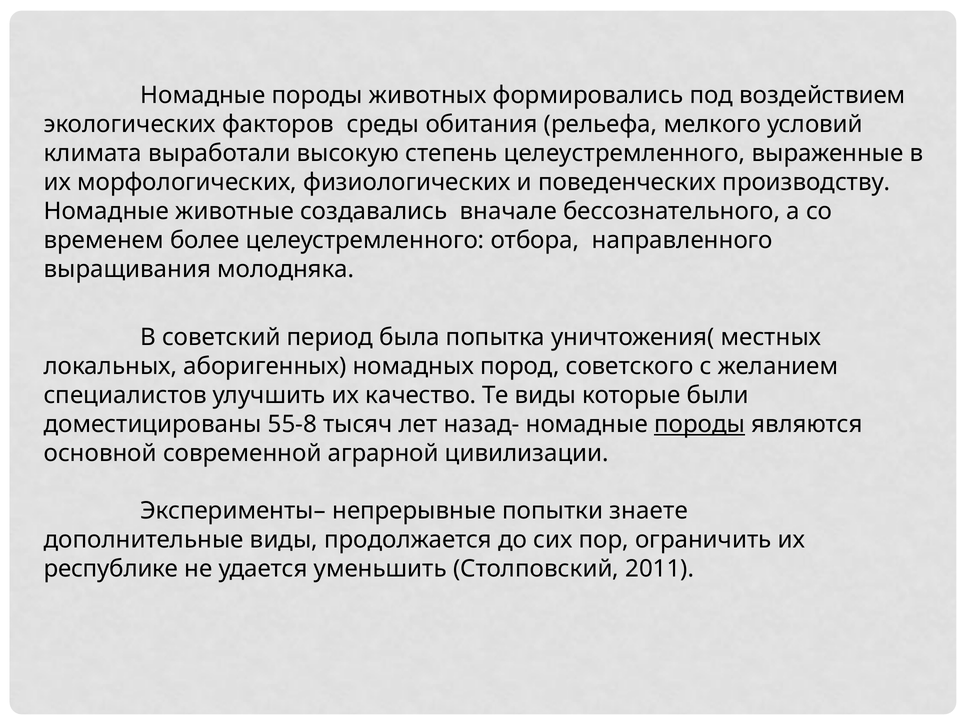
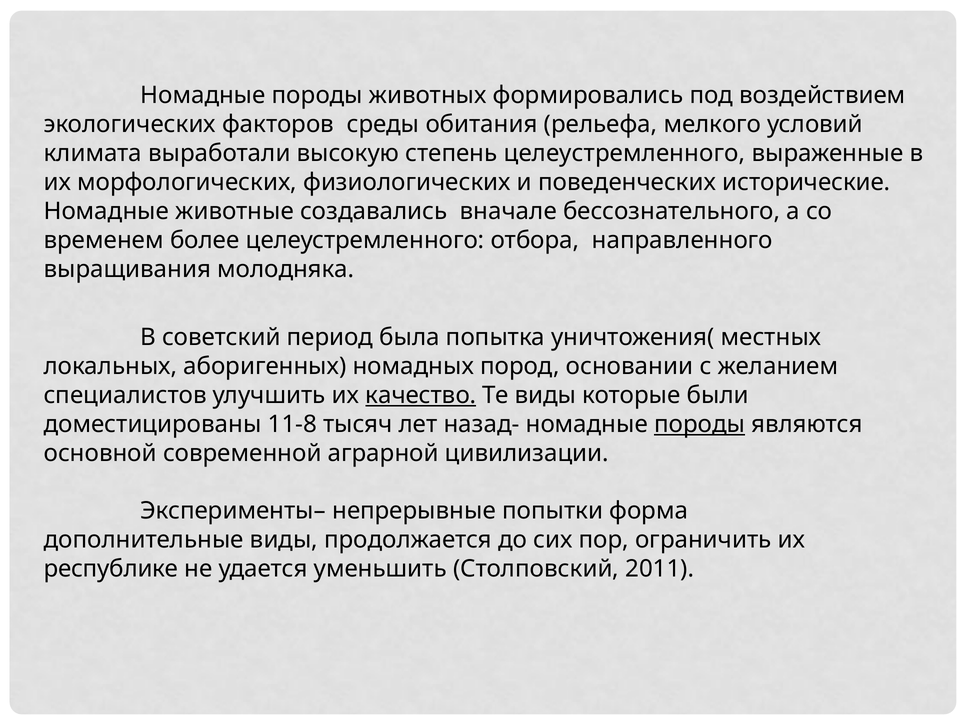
производству: производству -> исторические
советского: советского -> основании
качество underline: none -> present
55-8: 55-8 -> 11-8
знаете: знаете -> форма
